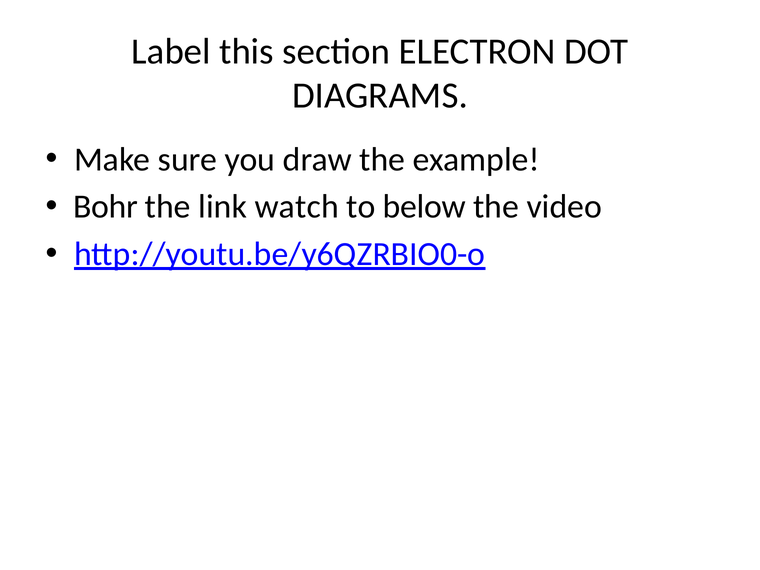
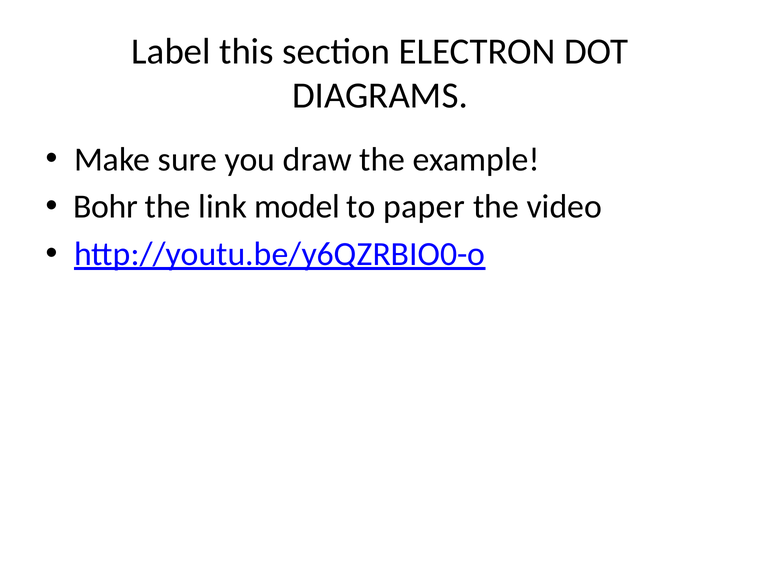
watch: watch -> model
below: below -> paper
